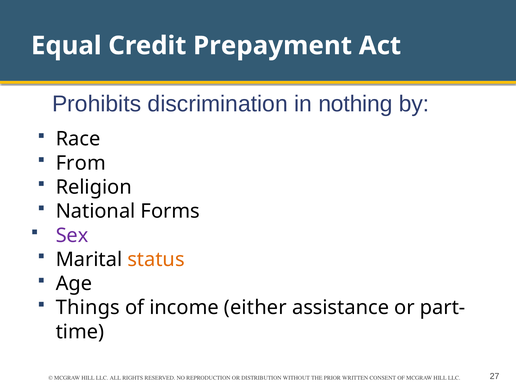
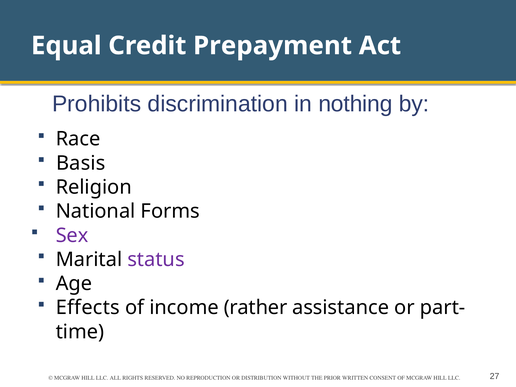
From: From -> Basis
status colour: orange -> purple
Things: Things -> Effects
either: either -> rather
